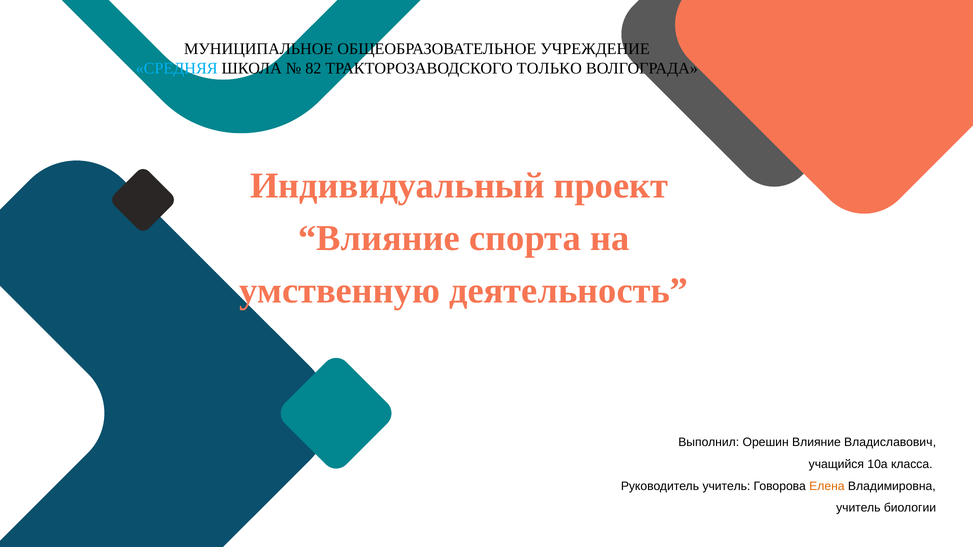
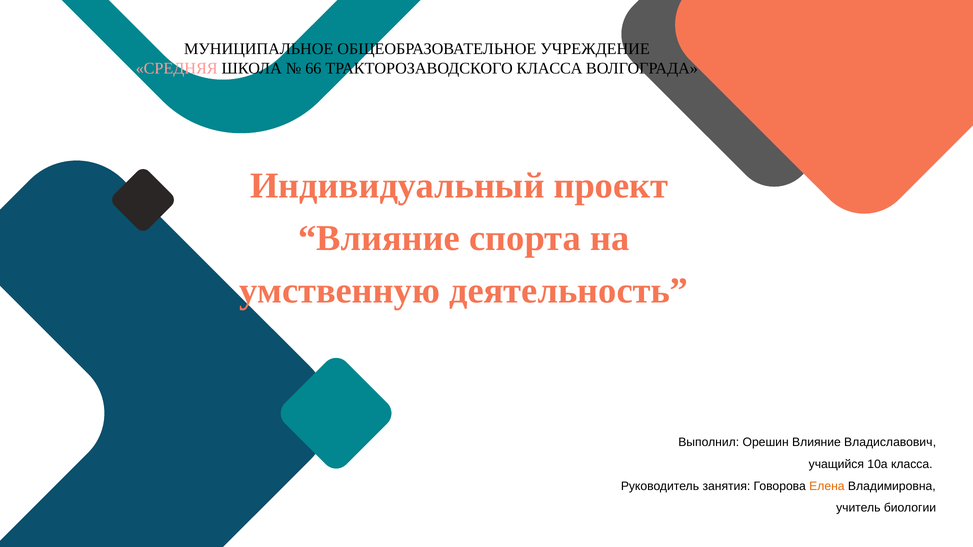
СРЕДНЯЯ colour: light blue -> pink
82: 82 -> 66
ТРАКТОРОЗАВОДСКОГО ТОЛЬКО: ТОЛЬКО -> КЛАССА
Руководитель учитель: учитель -> занятия
